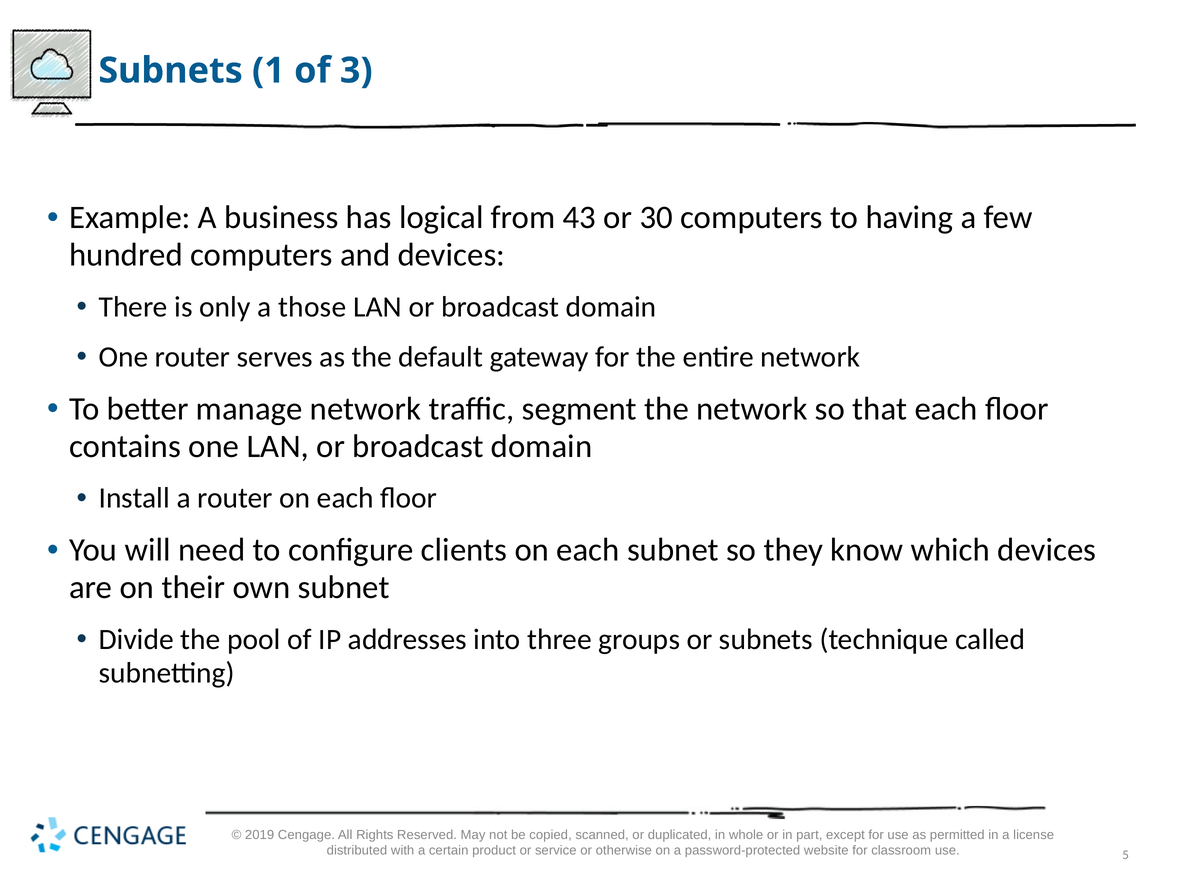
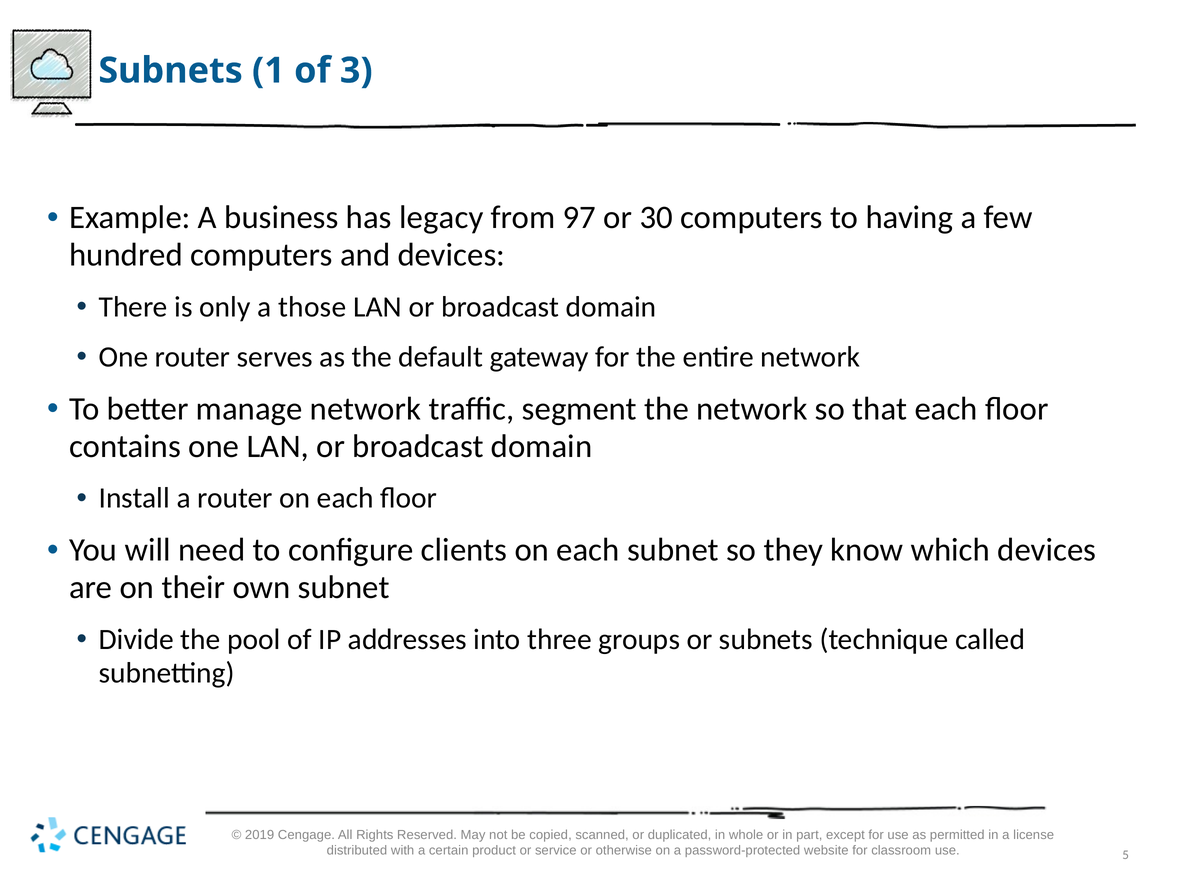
logical: logical -> legacy
43: 43 -> 97
